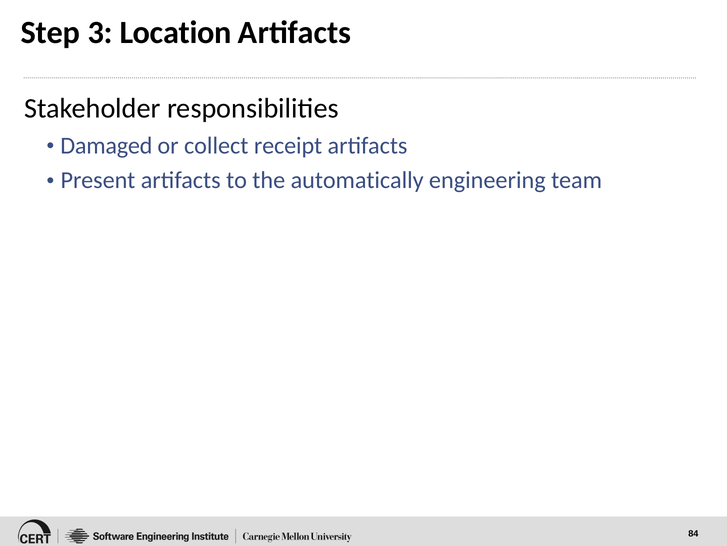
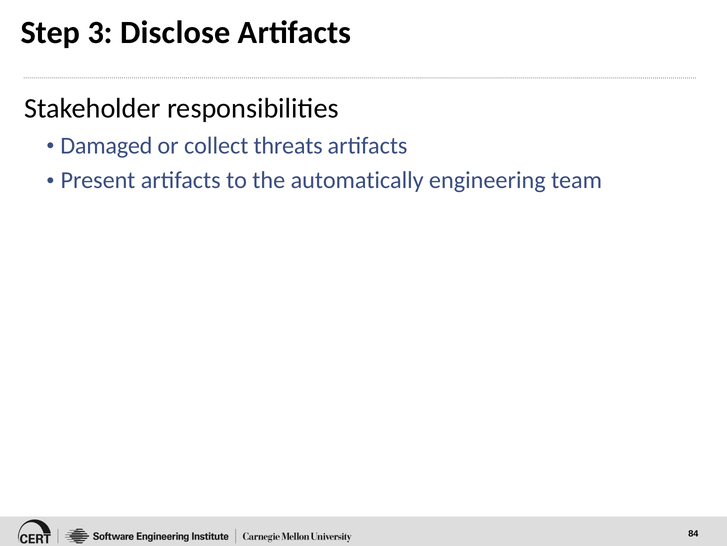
Location: Location -> Disclose
receipt: receipt -> threats
